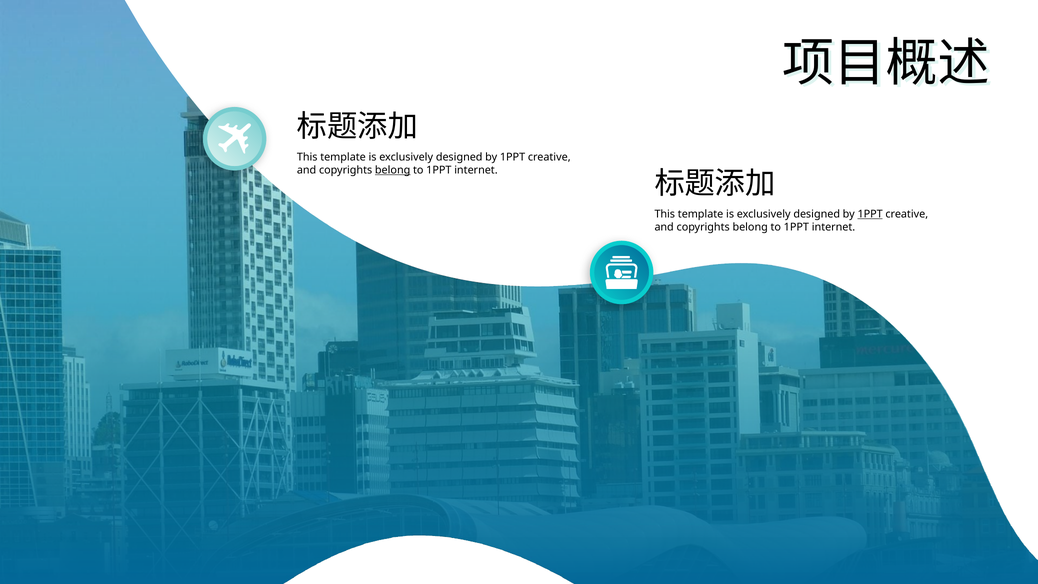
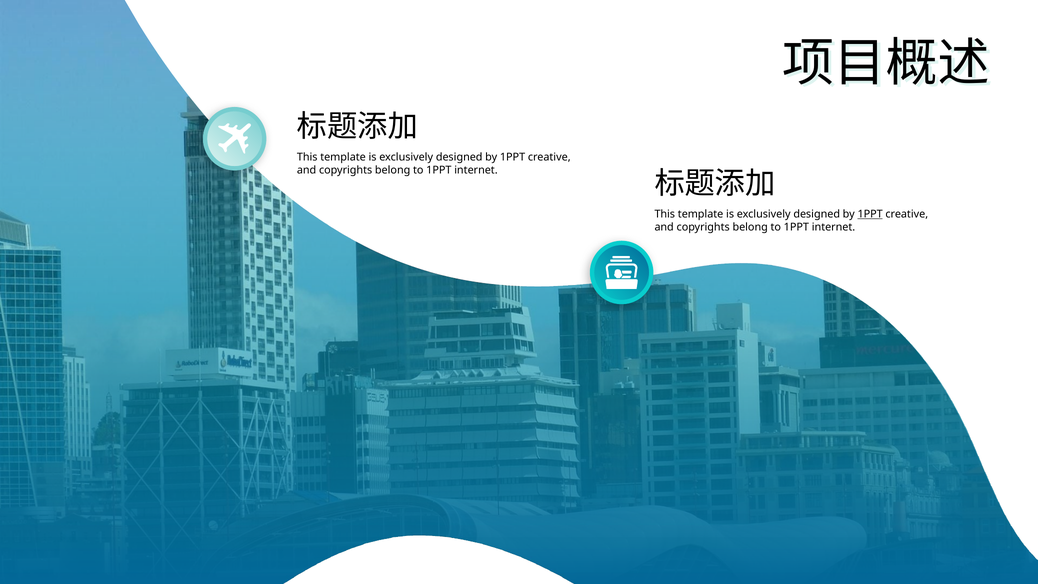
belong at (393, 170) underline: present -> none
